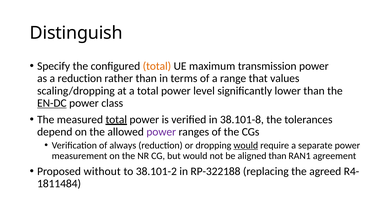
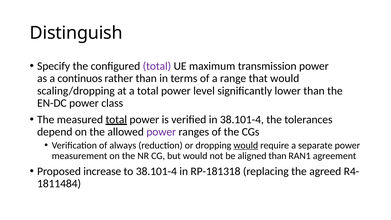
total at (157, 66) colour: orange -> purple
a reduction: reduction -> continuos
that values: values -> would
EN-DC underline: present -> none
in 38.101-8: 38.101-8 -> 38.101-4
without: without -> increase
to 38.101-2: 38.101-2 -> 38.101-4
RP-322188: RP-322188 -> RP-181318
